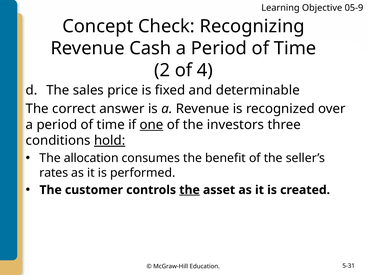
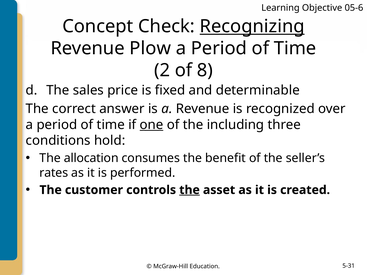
05-9: 05-9 -> 05-6
Recognizing underline: none -> present
Cash: Cash -> Plow
4: 4 -> 8
investors: investors -> including
hold underline: present -> none
